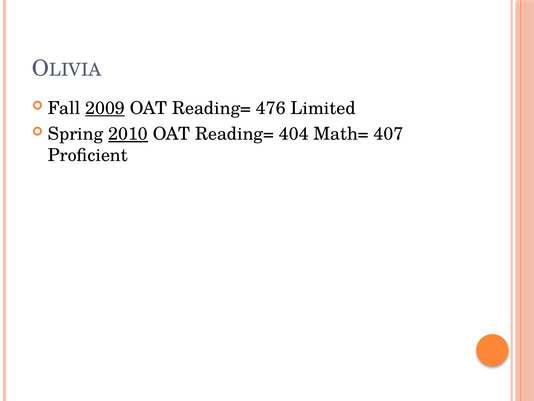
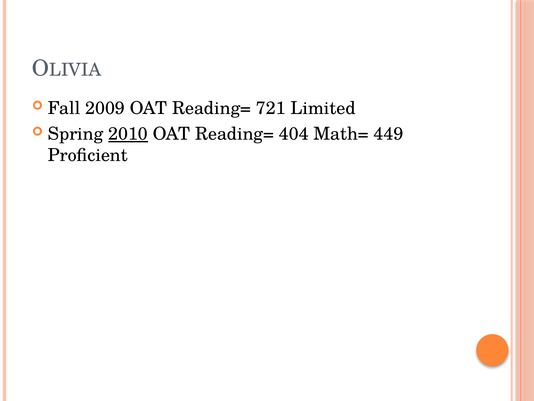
2009 underline: present -> none
476: 476 -> 721
407: 407 -> 449
